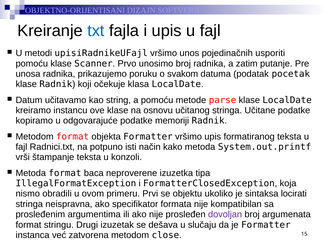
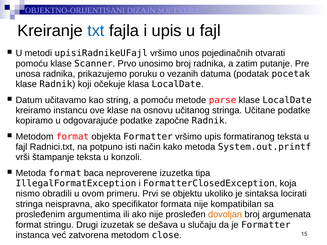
usporiti: usporiti -> otvarati
svakom: svakom -> vezanih
memoriji: memoriji -> započne
dovoljan colour: purple -> orange
